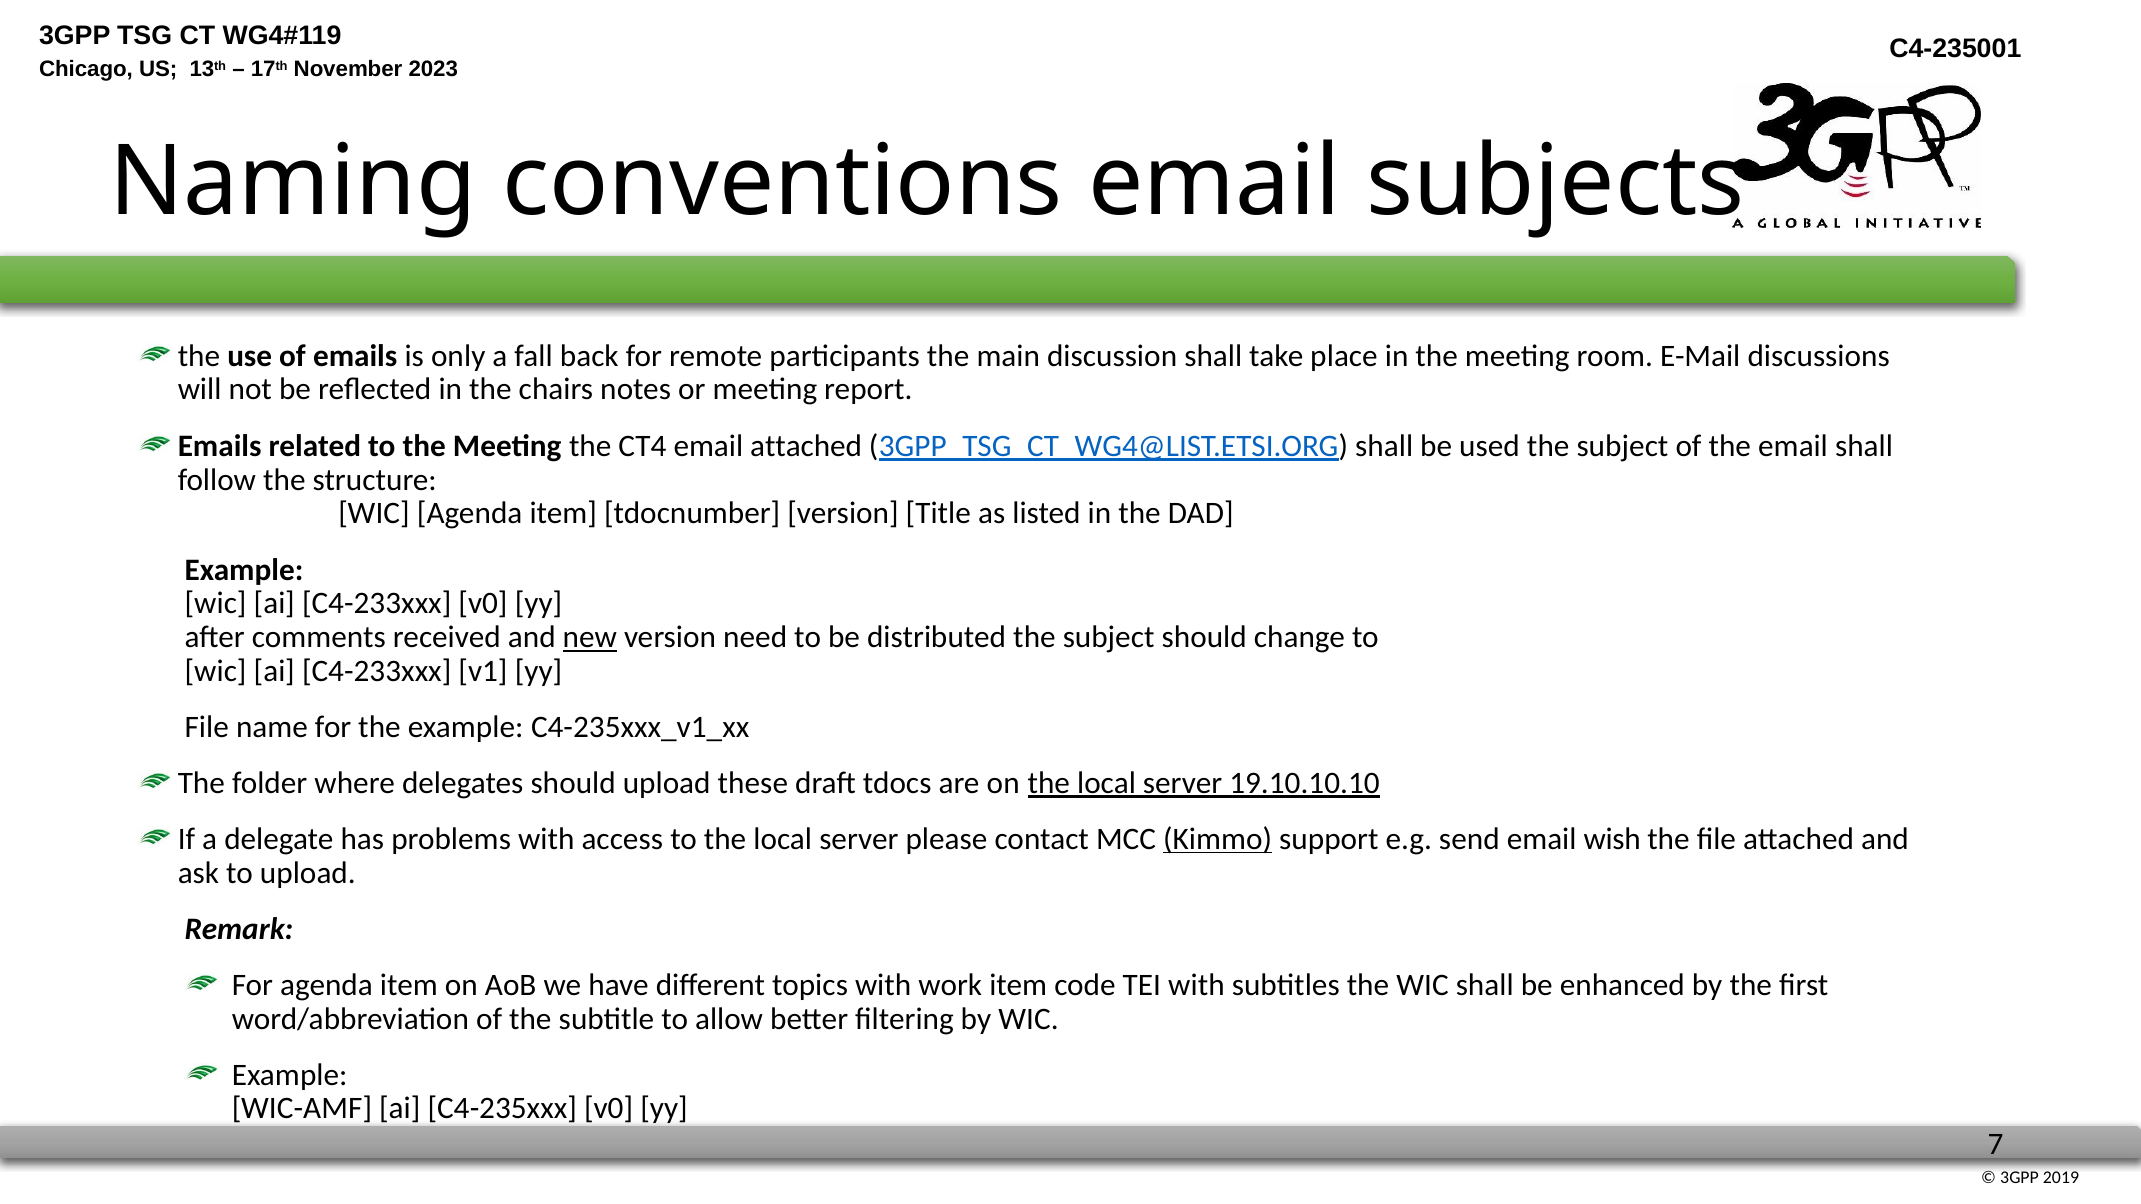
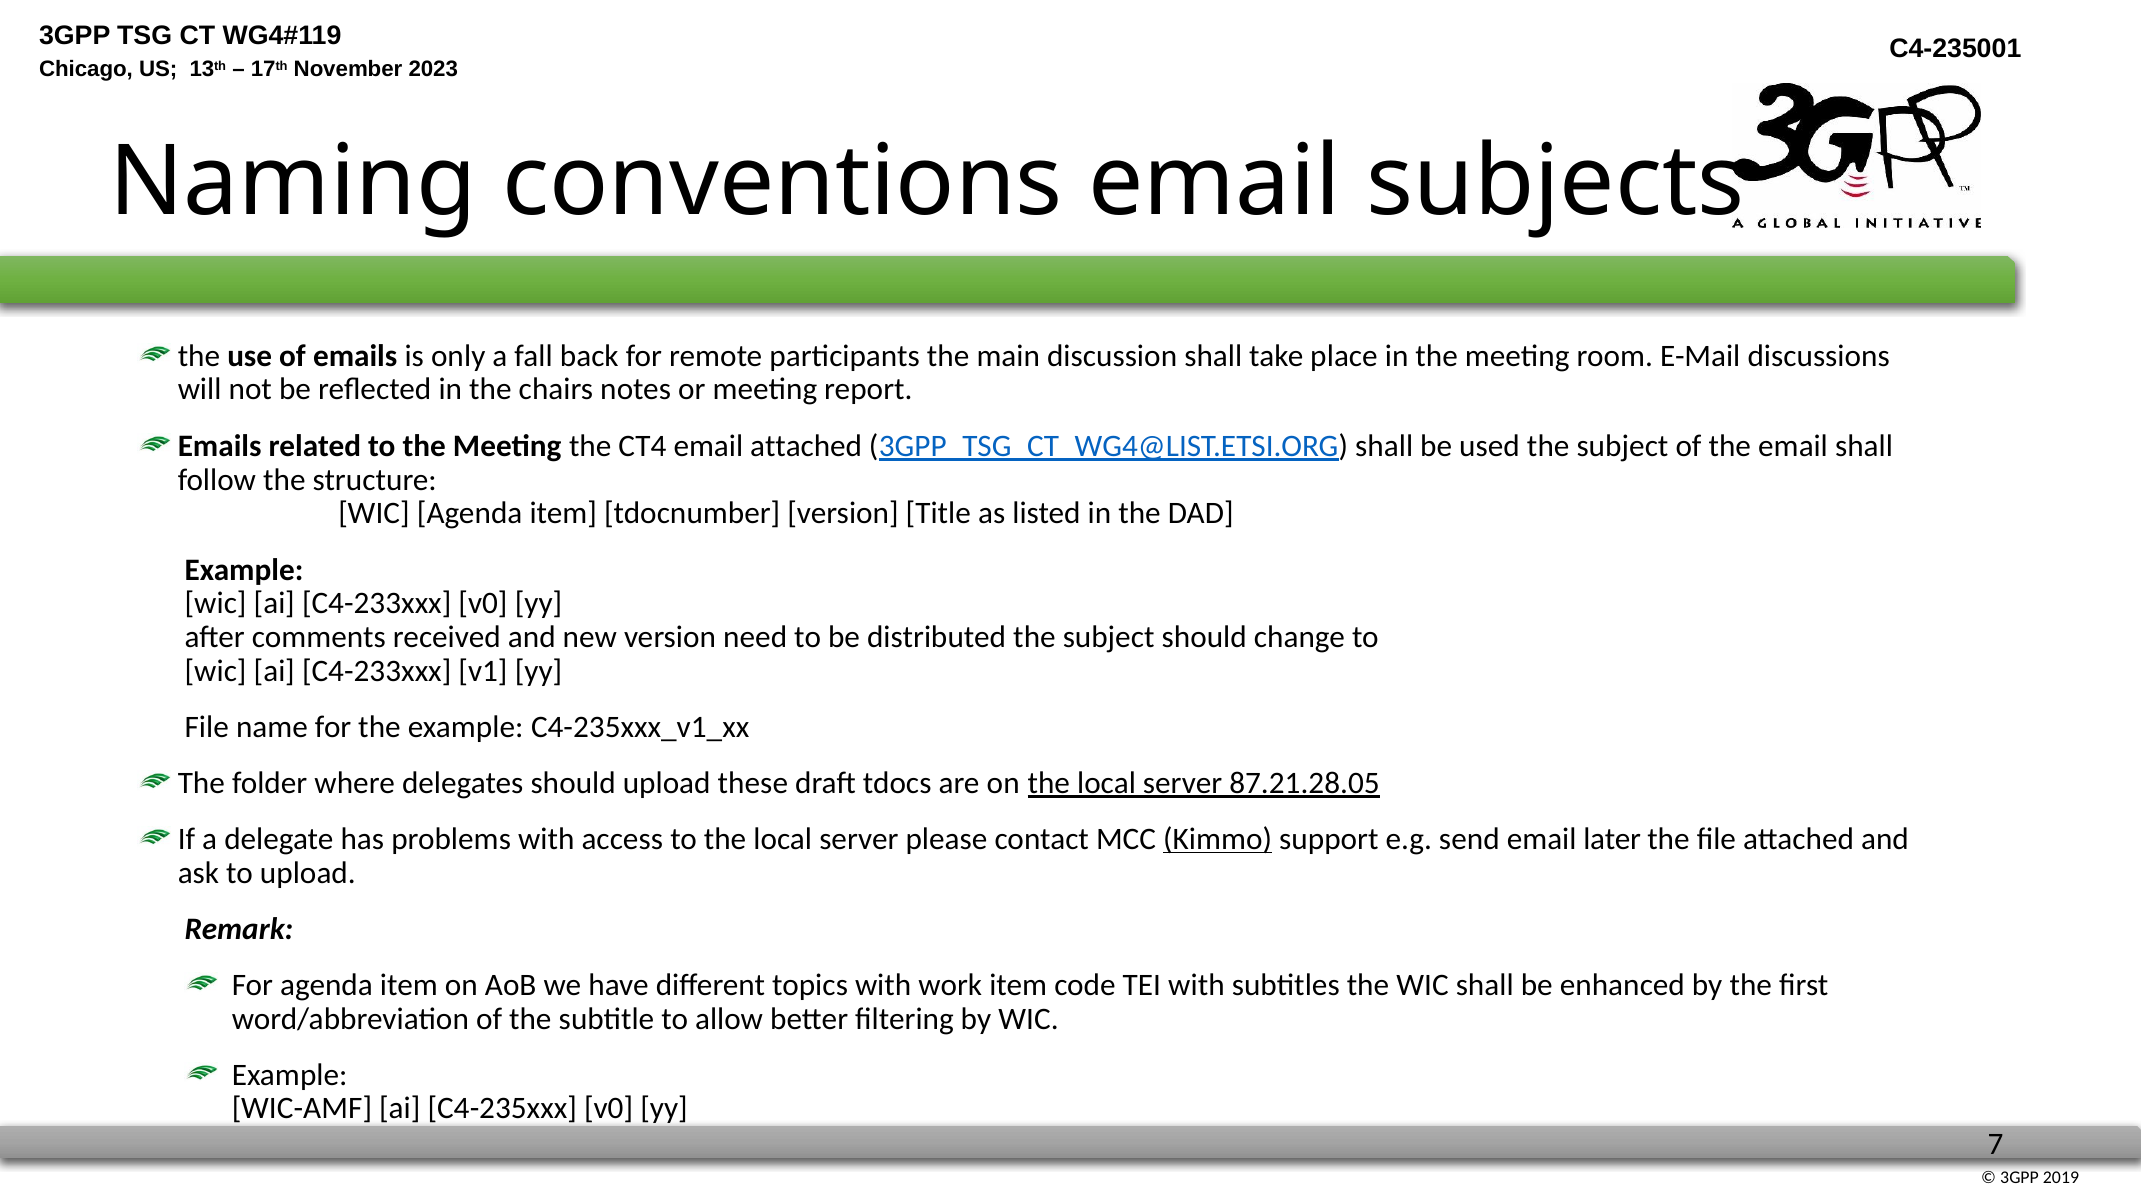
new underline: present -> none
19.10.10.10: 19.10.10.10 -> 87.21.28.05
wish: wish -> later
